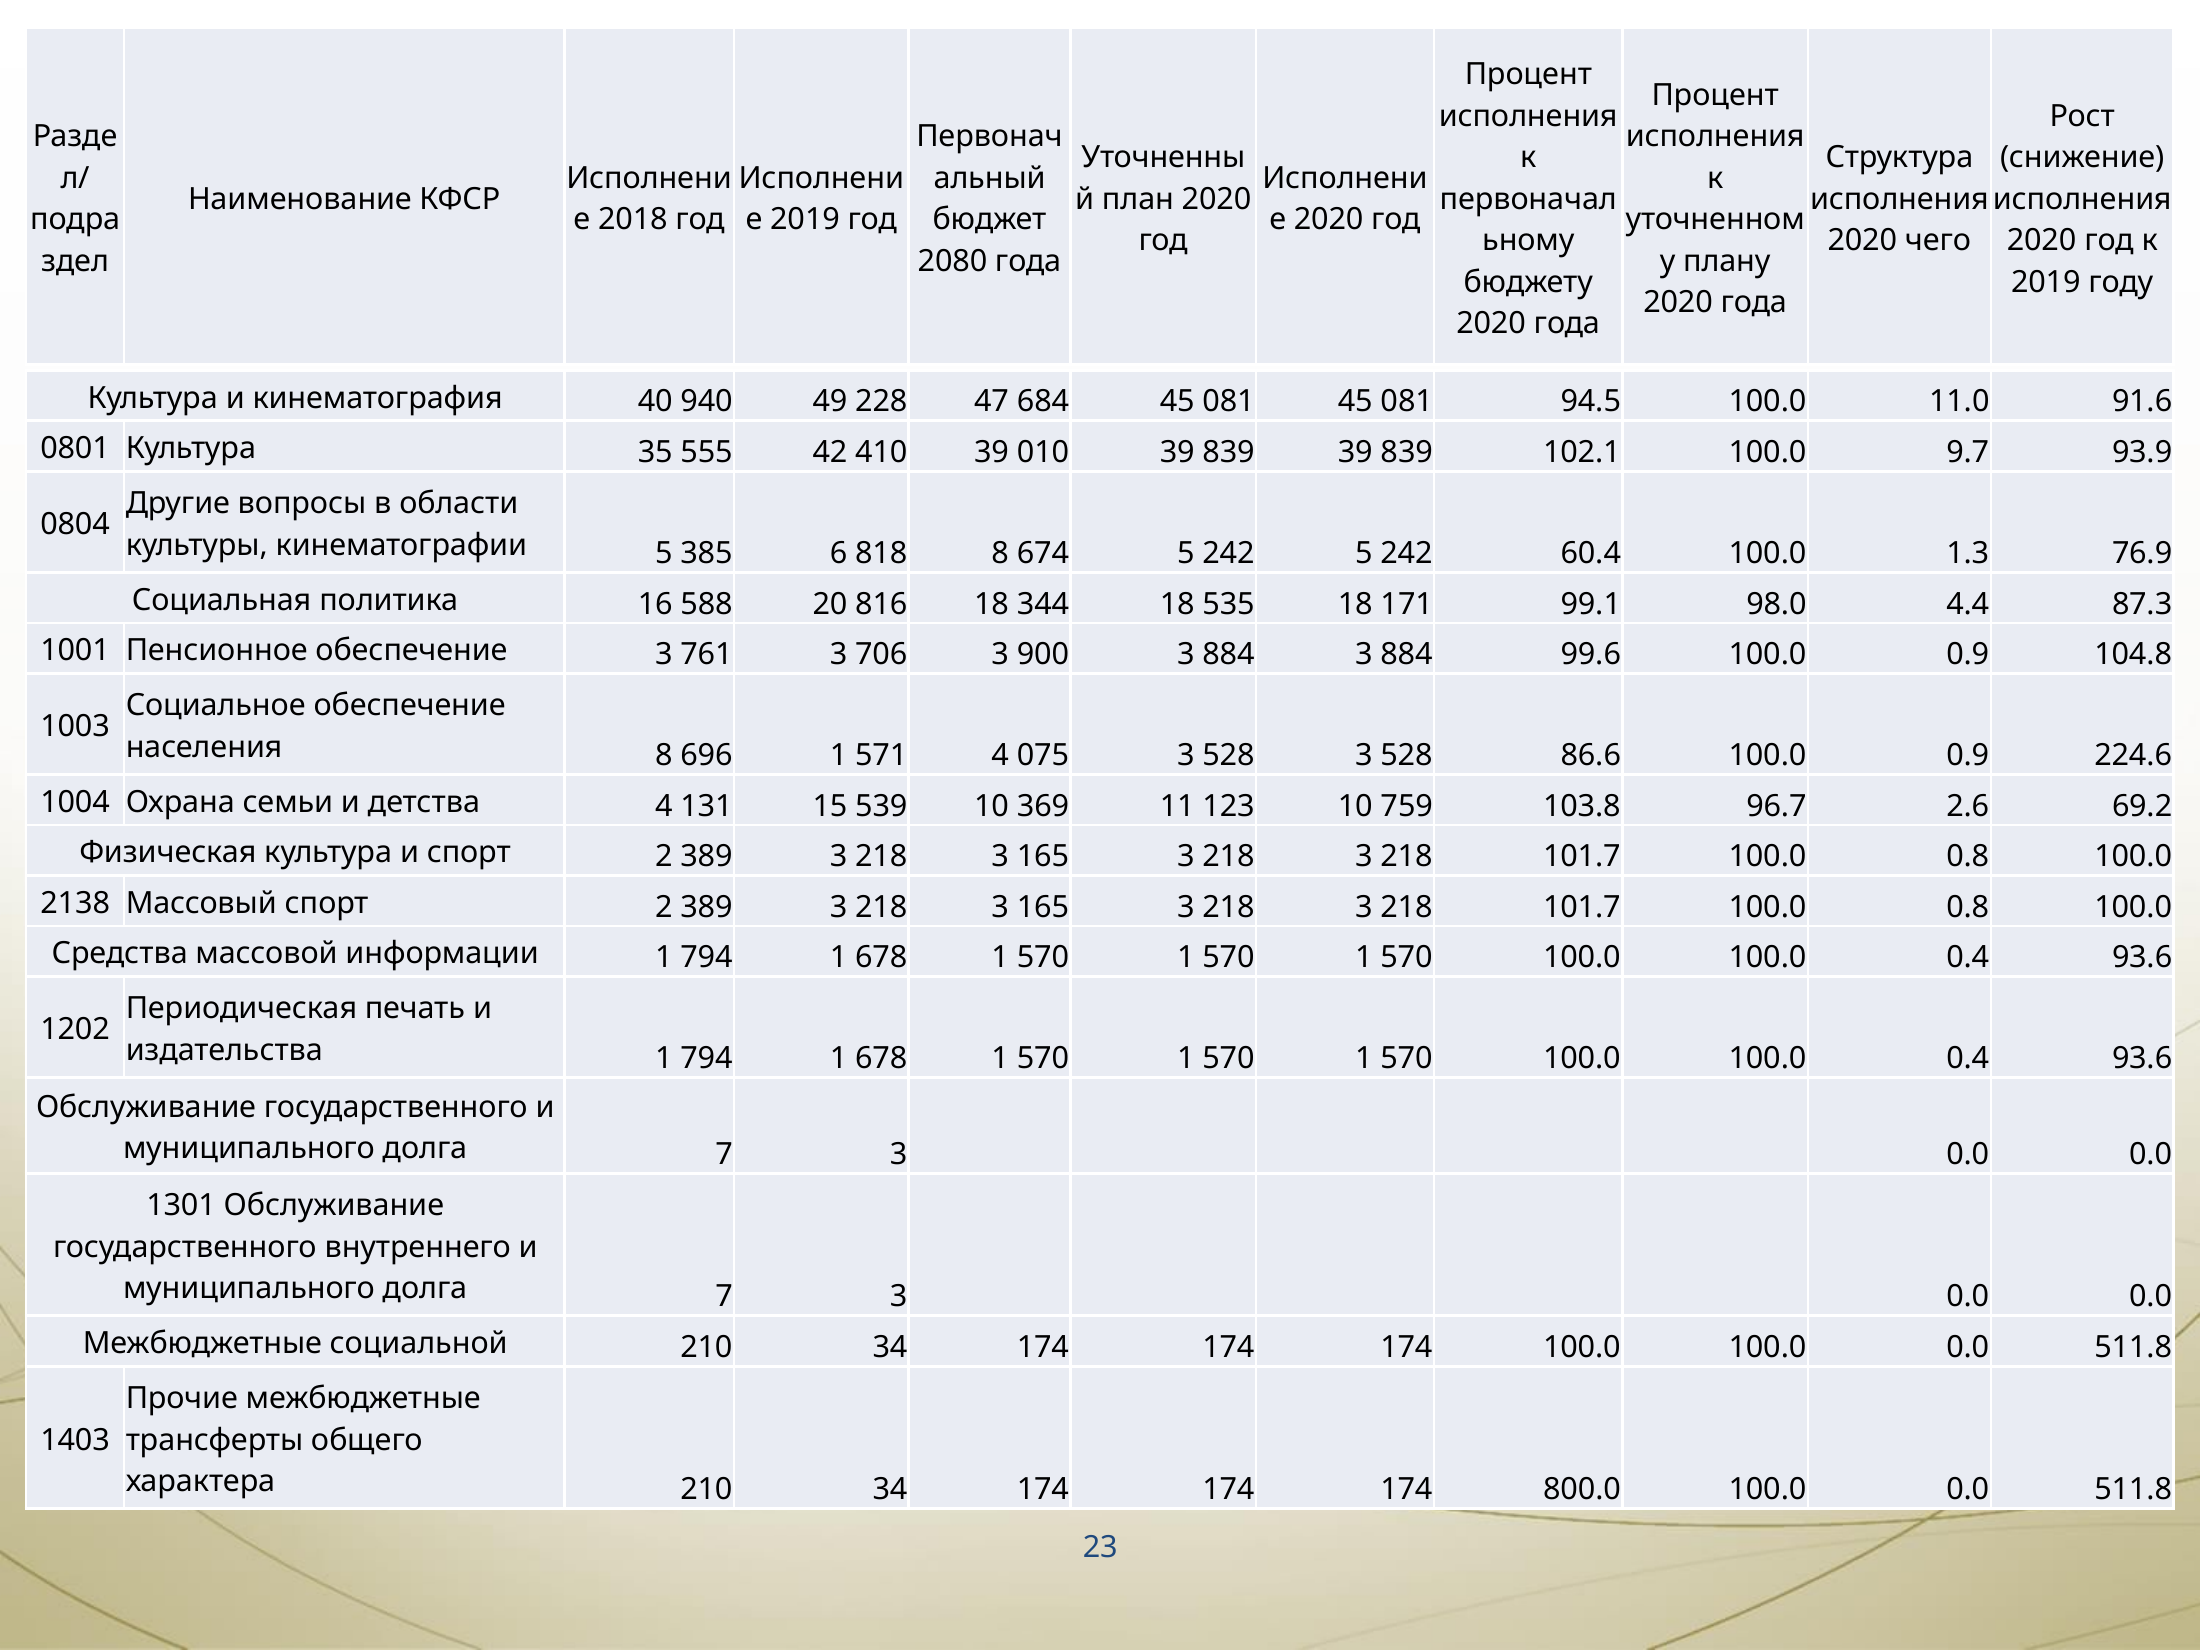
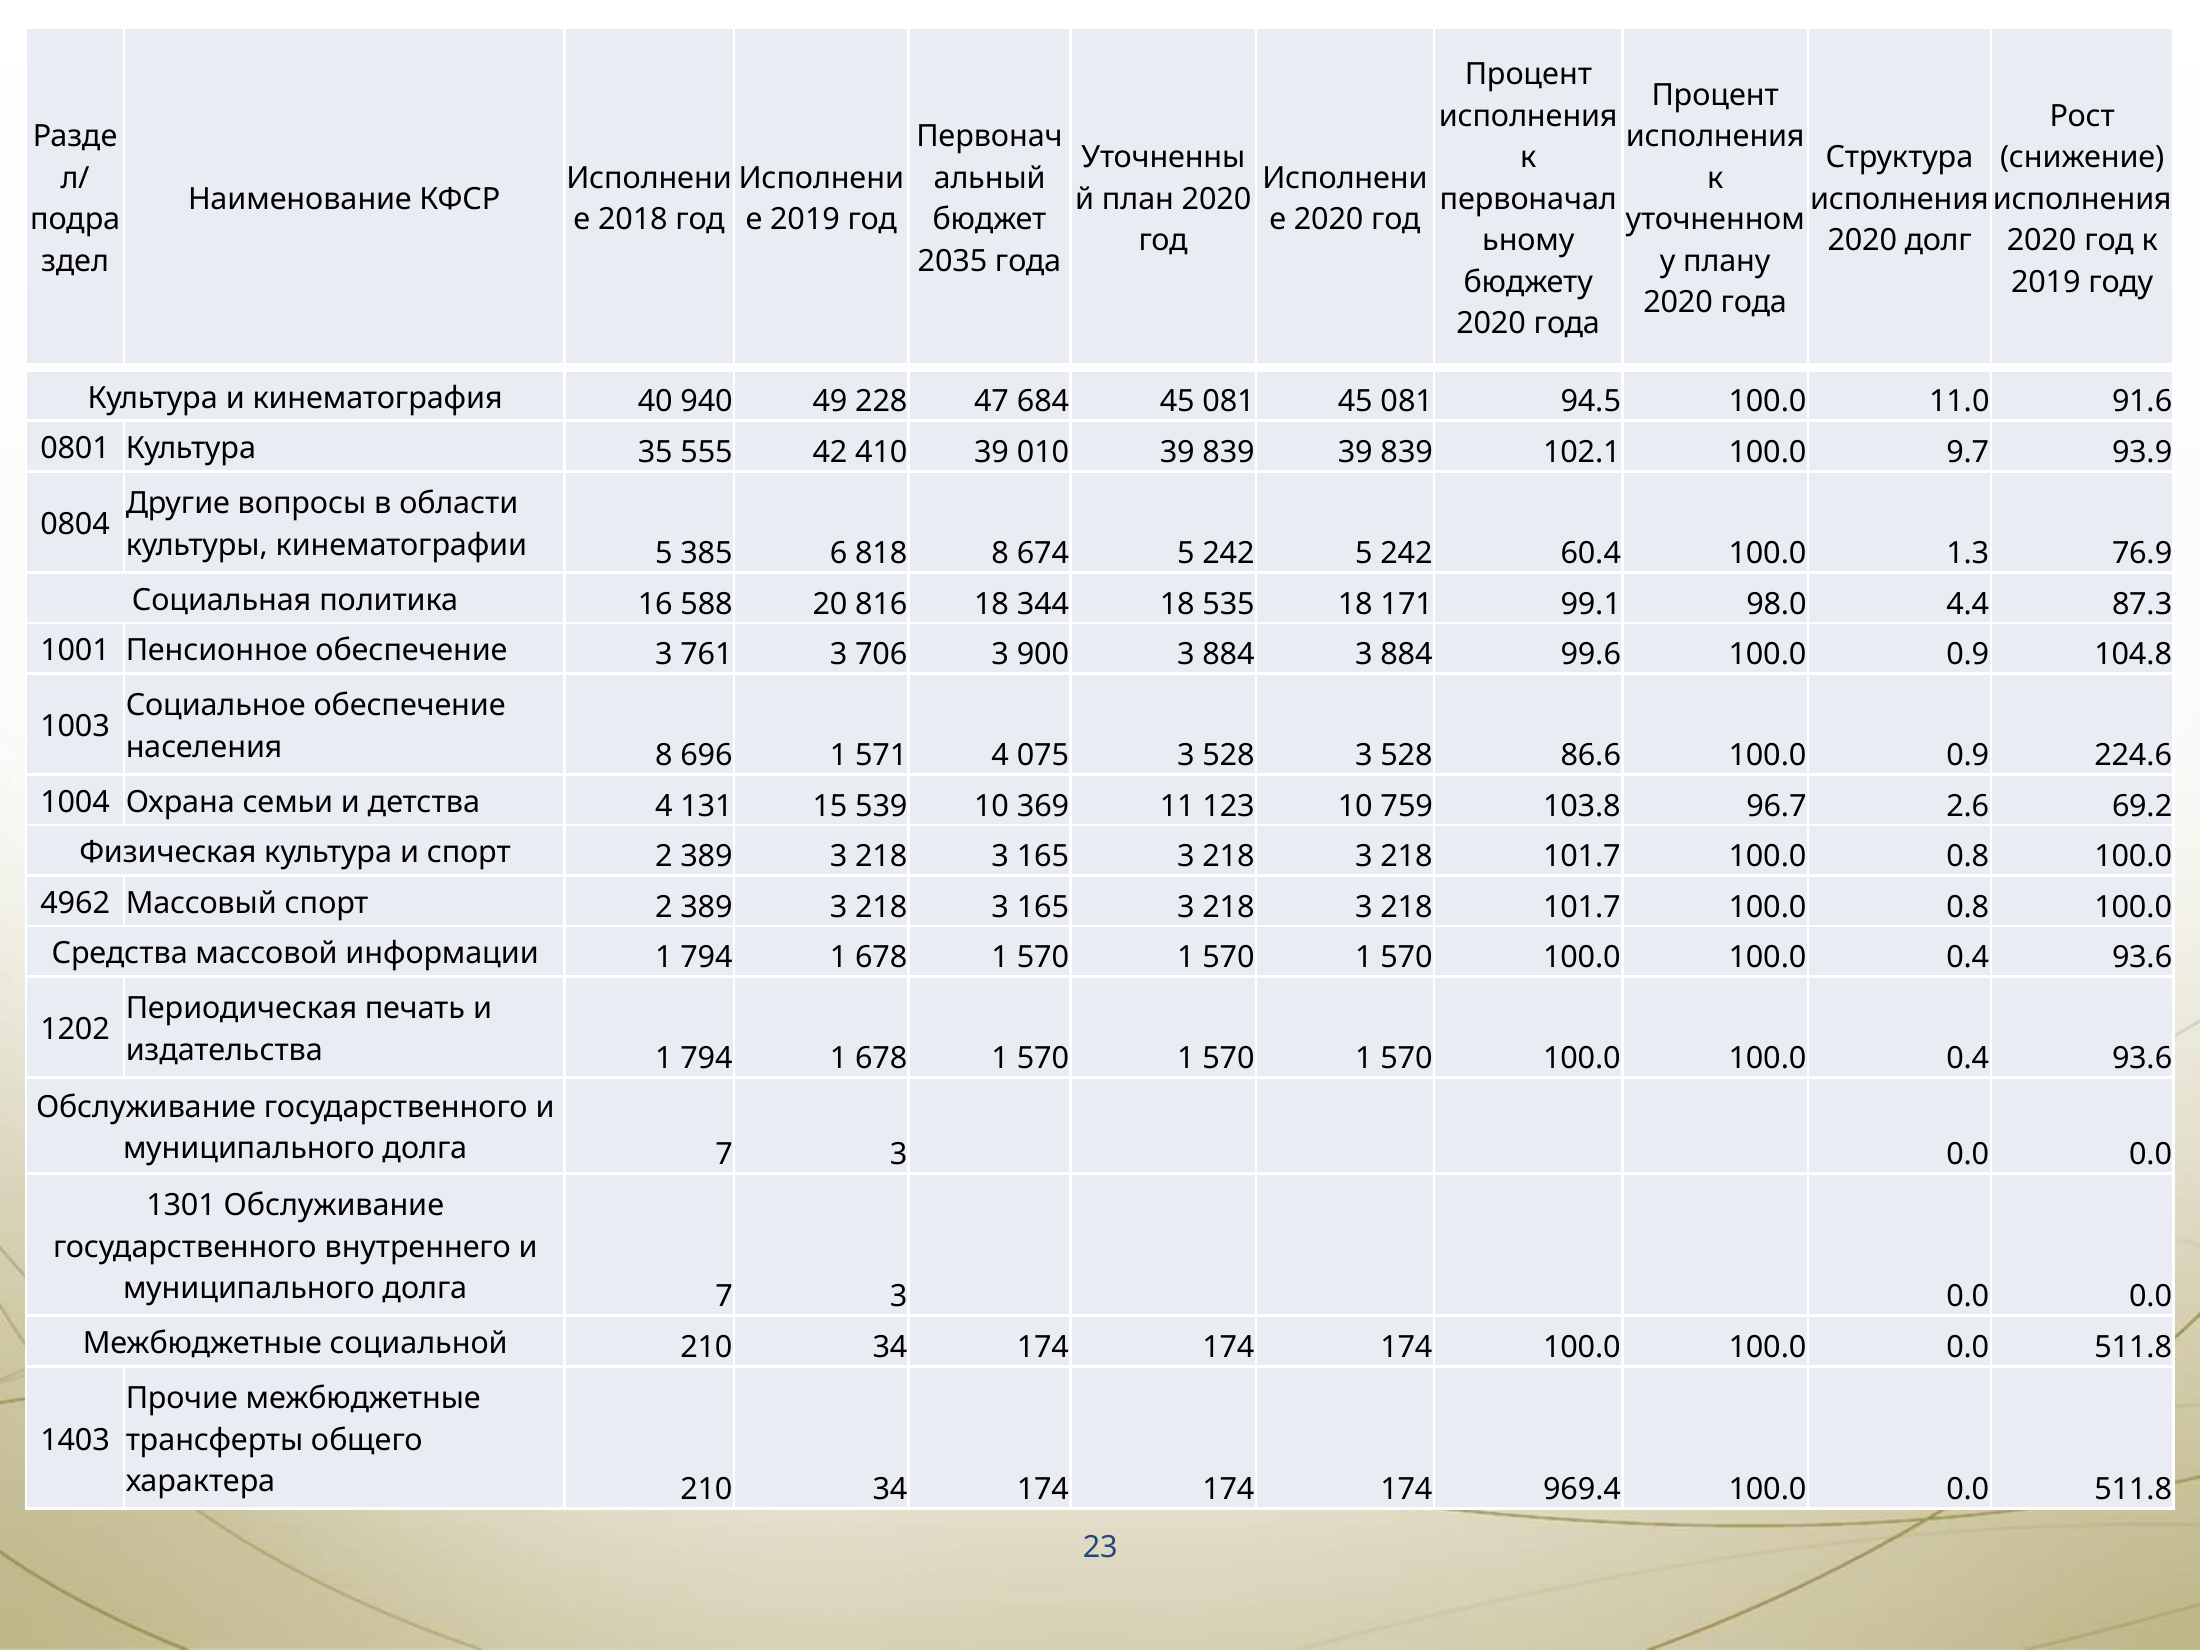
чего: чего -> долг
2080: 2080 -> 2035
2138: 2138 -> 4962
800.0: 800.0 -> 969.4
